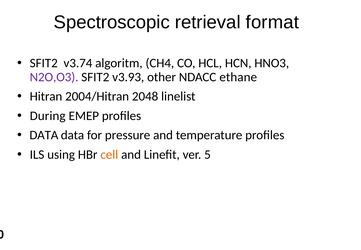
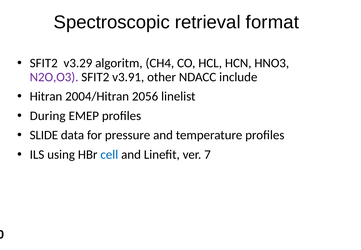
v3.74: v3.74 -> v3.29
v3.93: v3.93 -> v3.91
ethane: ethane -> include
2048: 2048 -> 2056
DATA at (44, 135): DATA -> SLIDE
cell colour: orange -> blue
5: 5 -> 7
